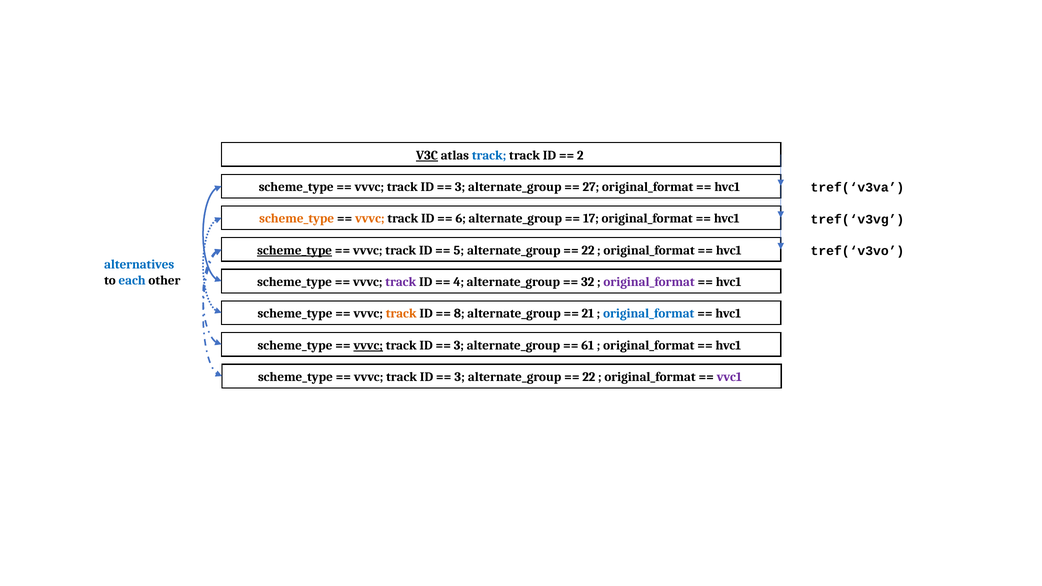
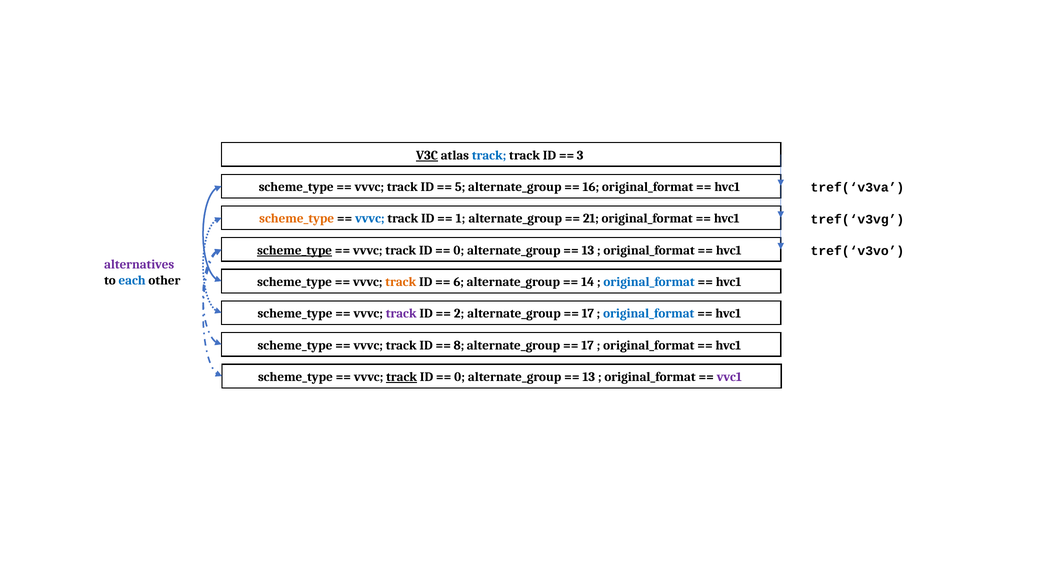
2: 2 -> 3
3 at (460, 187): 3 -> 5
27: 27 -> 16
vvvc at (370, 219) colour: orange -> blue
6: 6 -> 1
17: 17 -> 21
5 at (459, 250): 5 -> 0
22 at (588, 250): 22 -> 13
alternatives colour: blue -> purple
track at (401, 282) colour: purple -> orange
4: 4 -> 6
32: 32 -> 14
original_format at (649, 282) colour: purple -> blue
track at (401, 314) colour: orange -> purple
8: 8 -> 2
21 at (588, 314): 21 -> 17
vvvc at (368, 345) underline: present -> none
3 at (459, 345): 3 -> 8
61 at (588, 345): 61 -> 17
track at (402, 377) underline: none -> present
3 at (460, 377): 3 -> 0
22 at (589, 377): 22 -> 13
